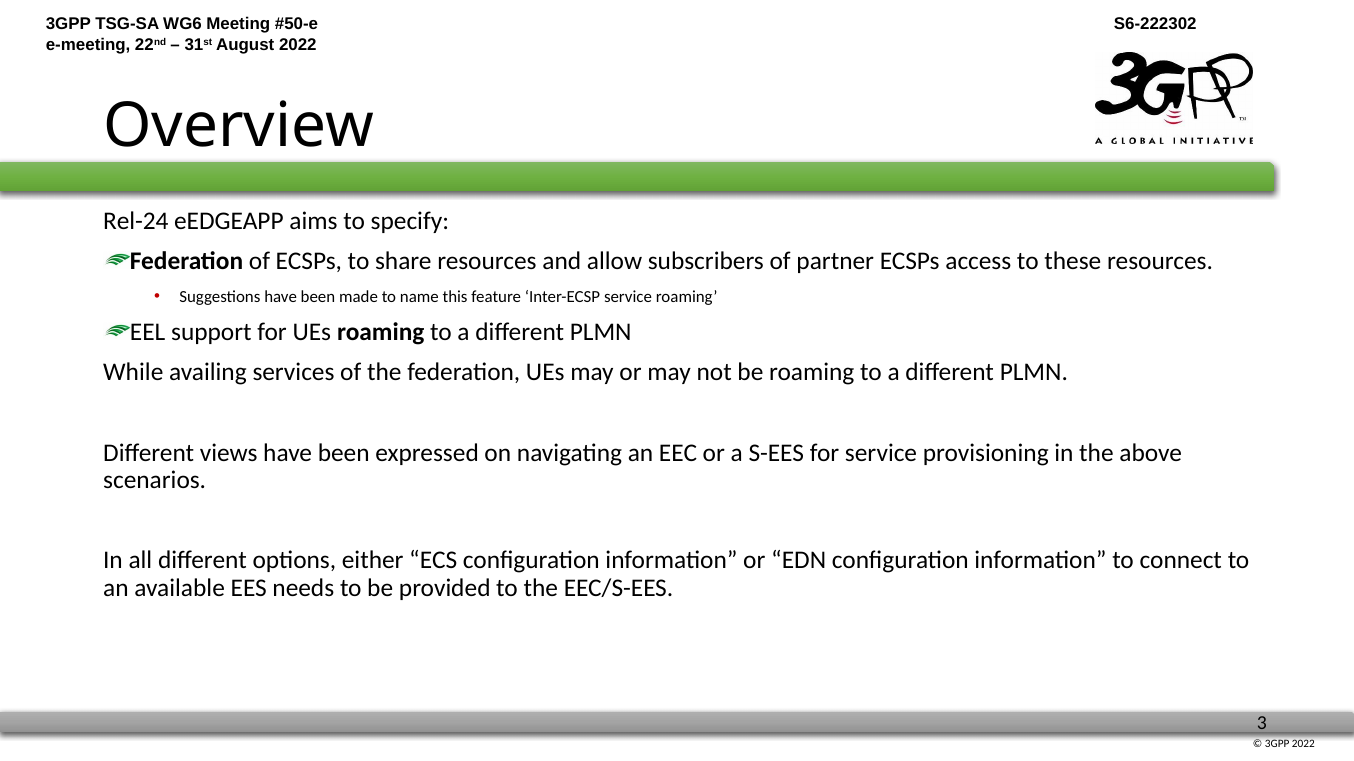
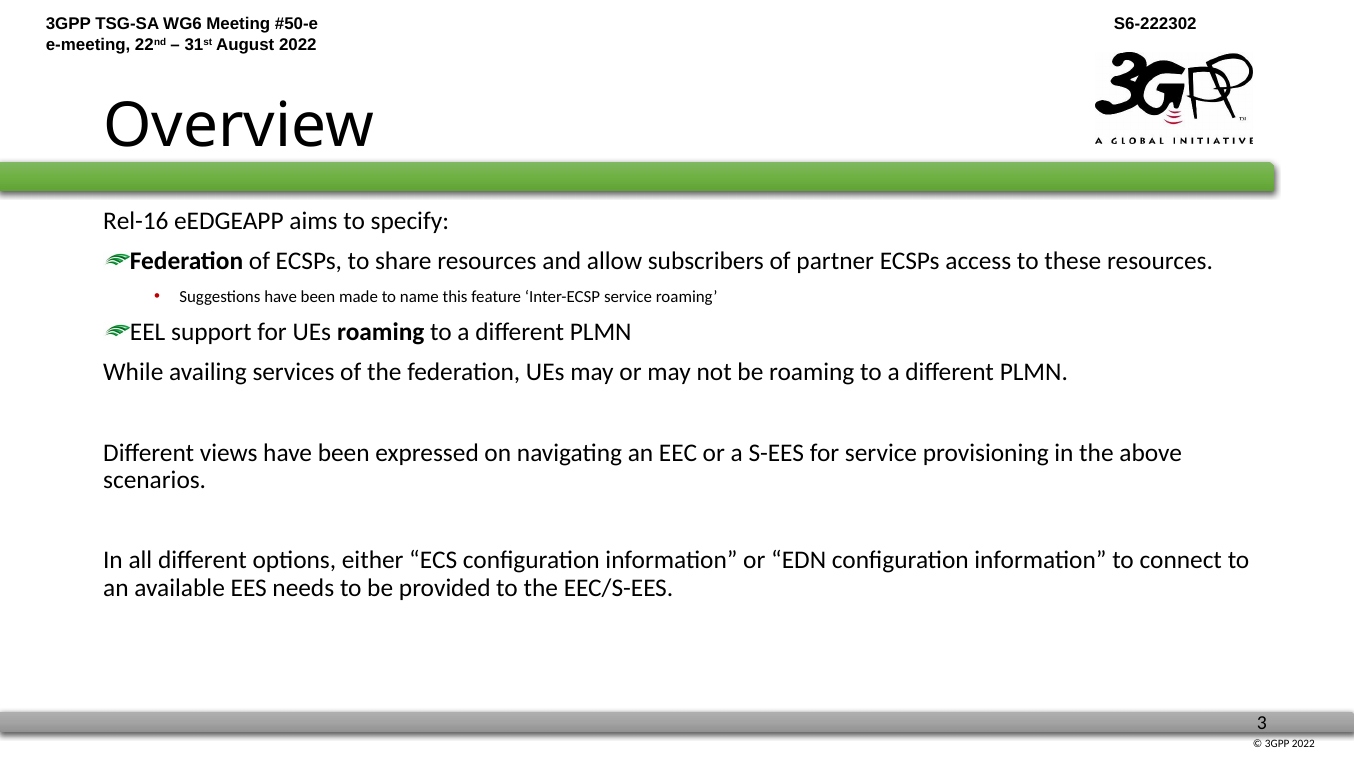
Rel-24: Rel-24 -> Rel-16
